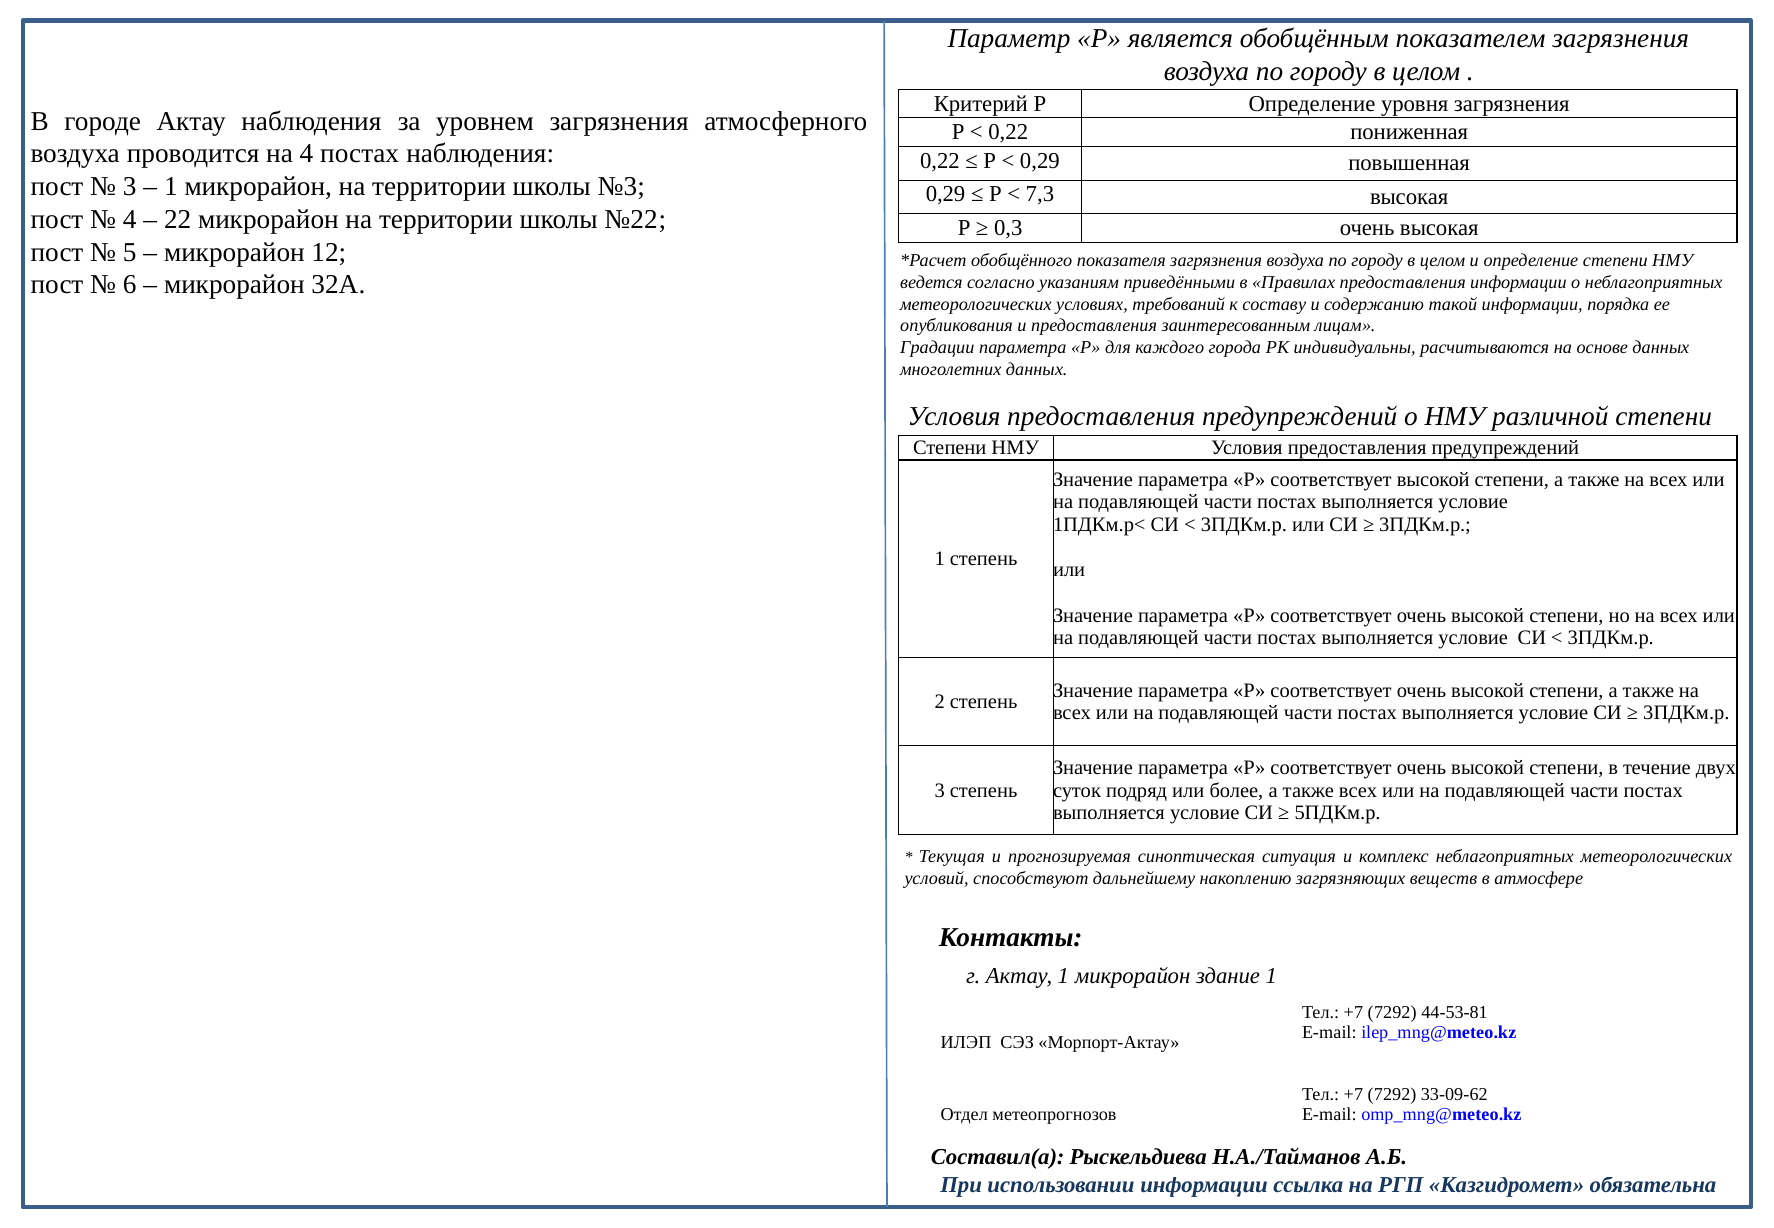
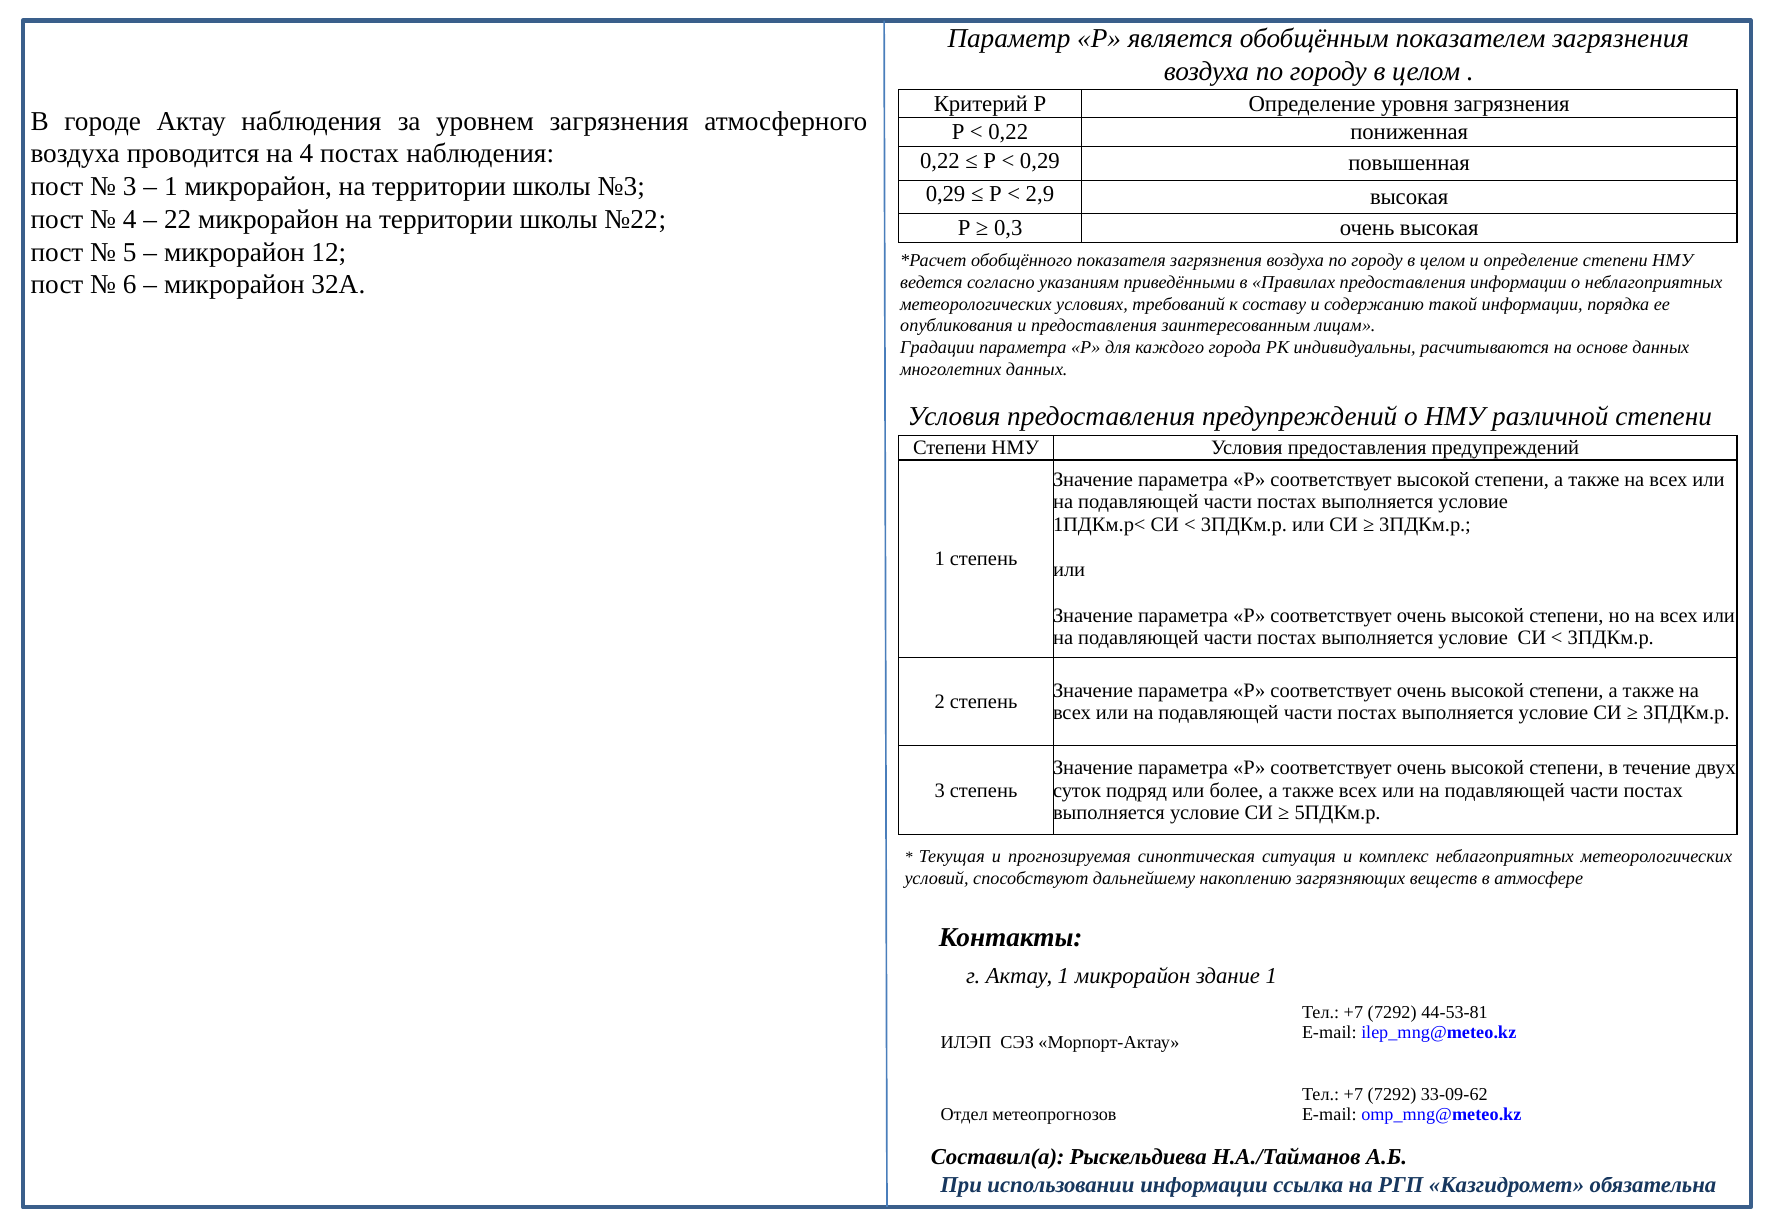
7,3: 7,3 -> 2,9
